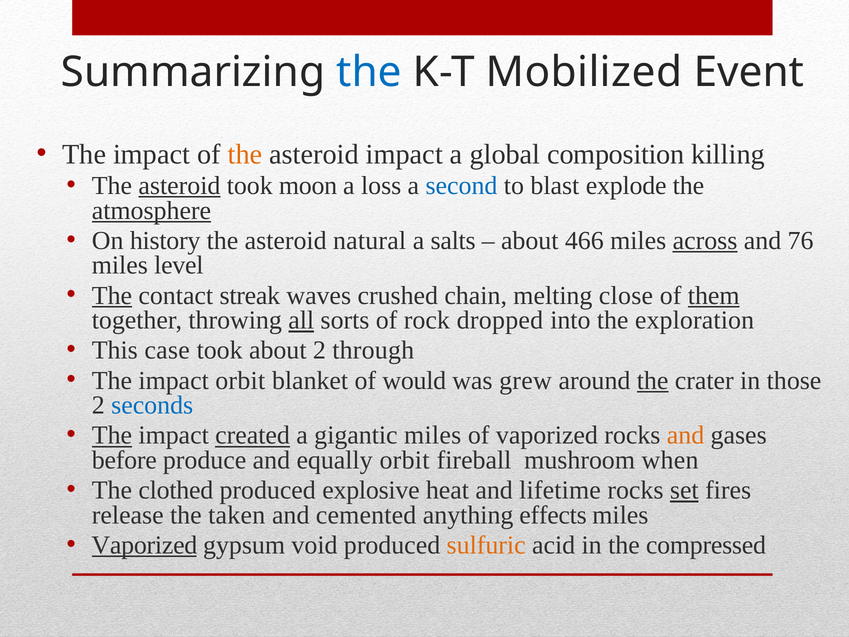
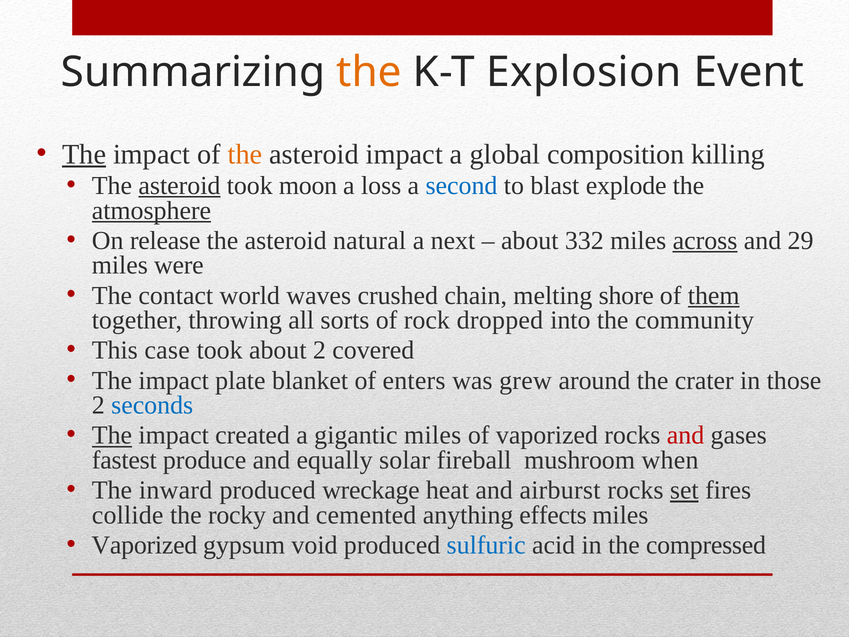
the at (369, 72) colour: blue -> orange
Mobilized: Mobilized -> Explosion
The at (84, 154) underline: none -> present
history: history -> release
salts: salts -> next
466: 466 -> 332
76: 76 -> 29
level: level -> were
The at (112, 295) underline: present -> none
streak: streak -> world
close: close -> shore
all underline: present -> none
exploration: exploration -> community
through: through -> covered
impact orbit: orbit -> plate
would: would -> enters
the at (653, 380) underline: present -> none
created underline: present -> none
and at (686, 435) colour: orange -> red
before: before -> fastest
equally orbit: orbit -> solar
clothed: clothed -> inward
explosive: explosive -> wreckage
lifetime: lifetime -> airburst
release: release -> collide
taken: taken -> rocky
Vaporized at (144, 545) underline: present -> none
sulfuric colour: orange -> blue
